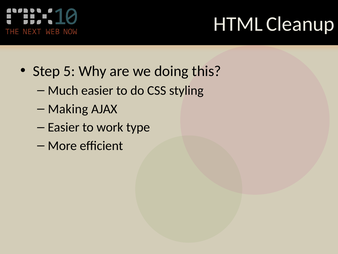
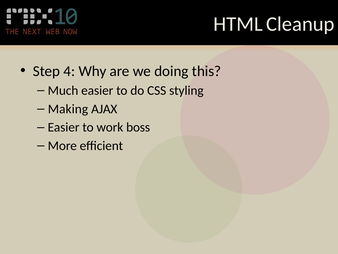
5: 5 -> 4
type: type -> boss
